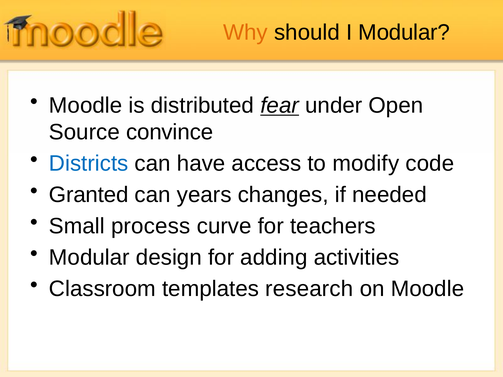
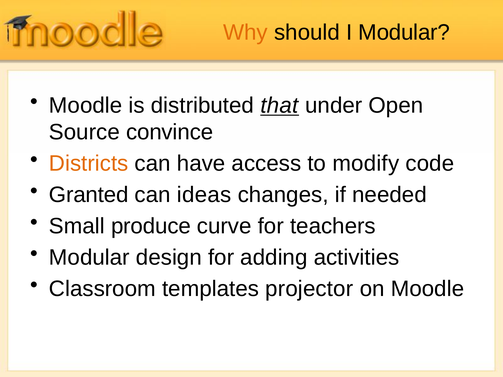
fear: fear -> that
Districts colour: blue -> orange
years: years -> ideas
process: process -> produce
research: research -> projector
